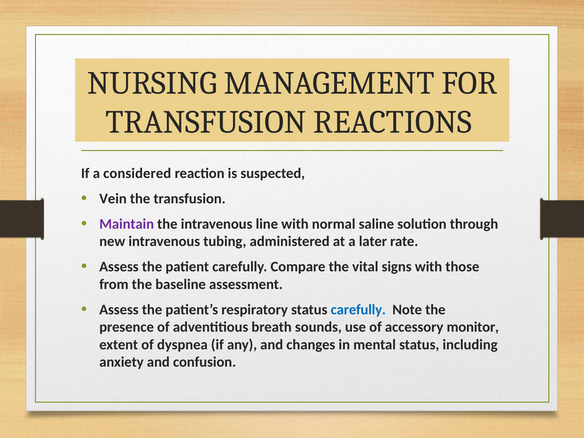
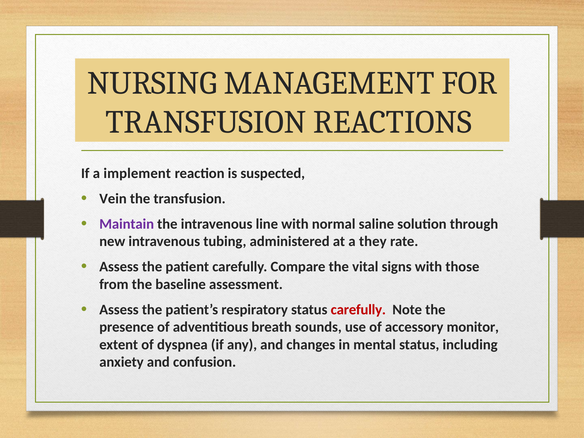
considered: considered -> implement
later: later -> they
carefully at (358, 310) colour: blue -> red
